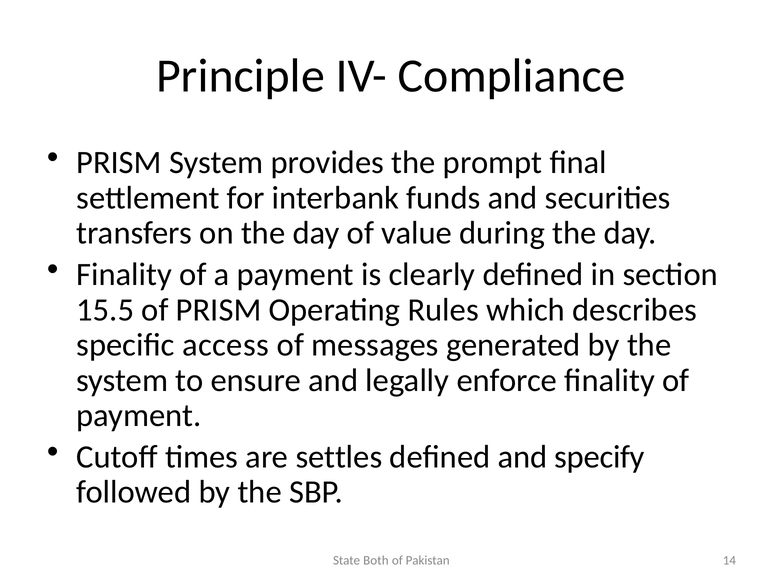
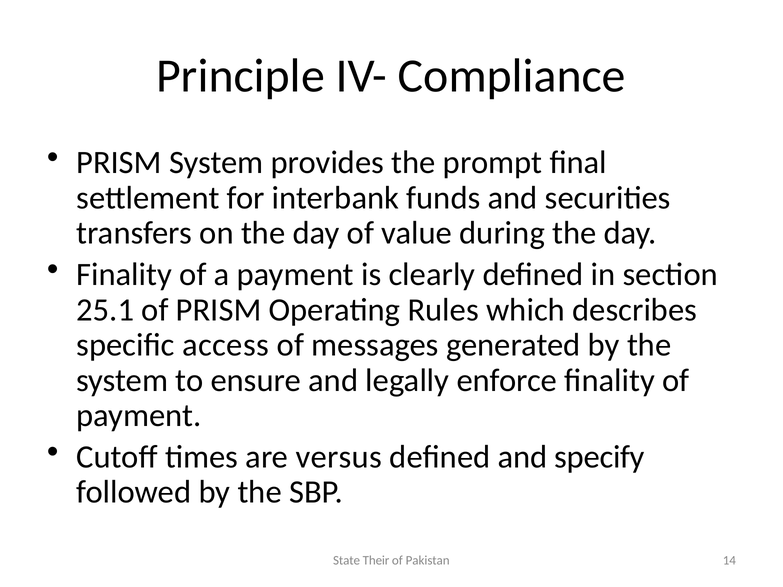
15.5: 15.5 -> 25.1
settles: settles -> versus
Both: Both -> Their
